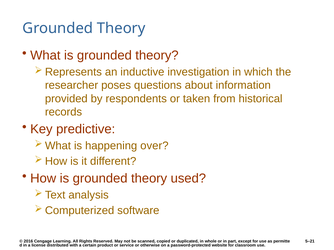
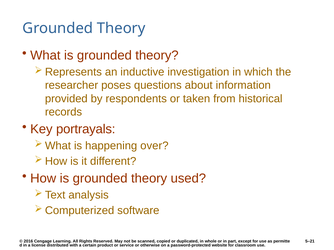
predictive: predictive -> portrayals
